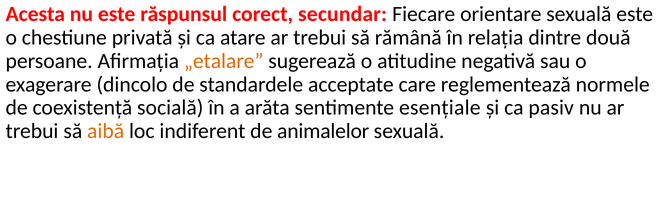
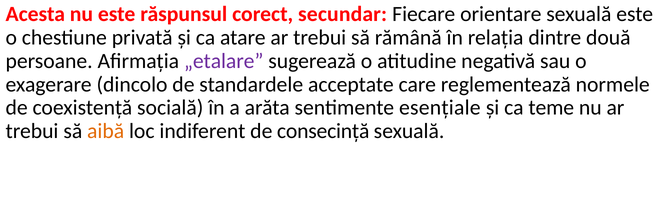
„etalare colour: orange -> purple
pasiv: pasiv -> teme
animalelor: animalelor -> consecință
